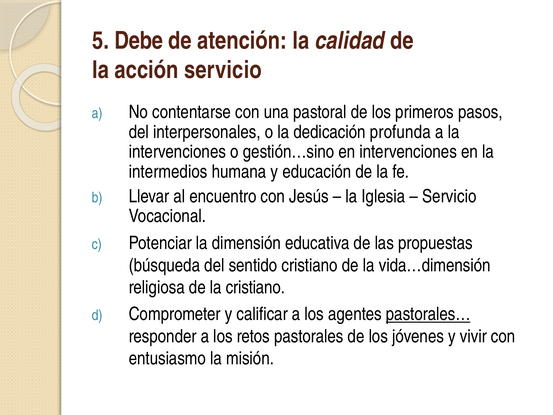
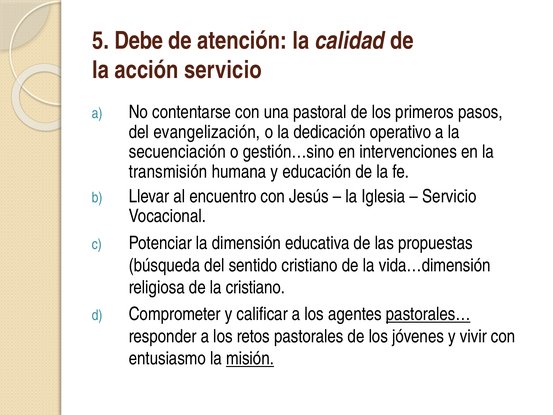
interpersonales: interpersonales -> evangelización
profunda: profunda -> operativo
intervenciones at (177, 152): intervenciones -> secuenciación
intermedios: intermedios -> transmisión
misión underline: none -> present
